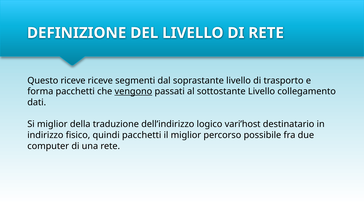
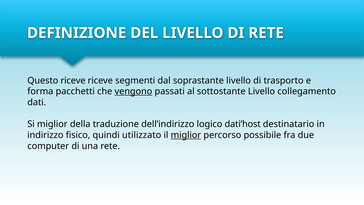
vari’host: vari’host -> dati’host
quindi pacchetti: pacchetti -> utilizzato
miglior at (186, 135) underline: none -> present
